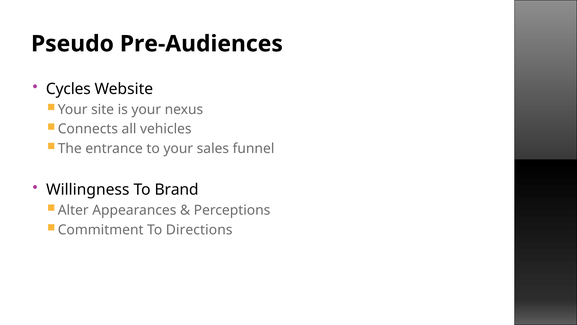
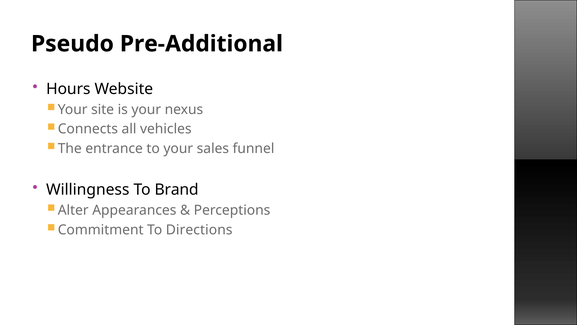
Pre-Audiences: Pre-Audiences -> Pre-Additional
Cycles: Cycles -> Hours
